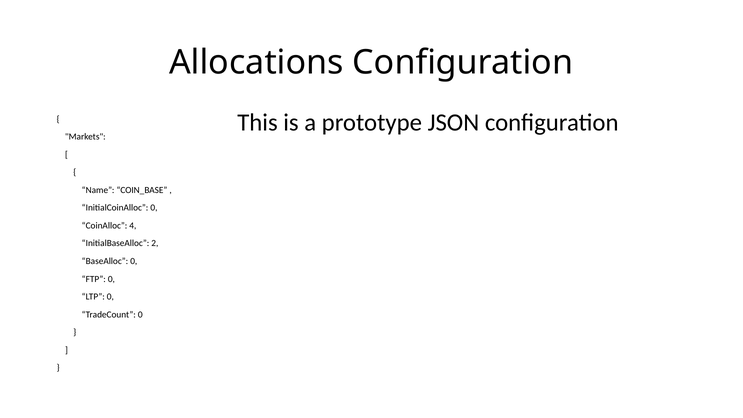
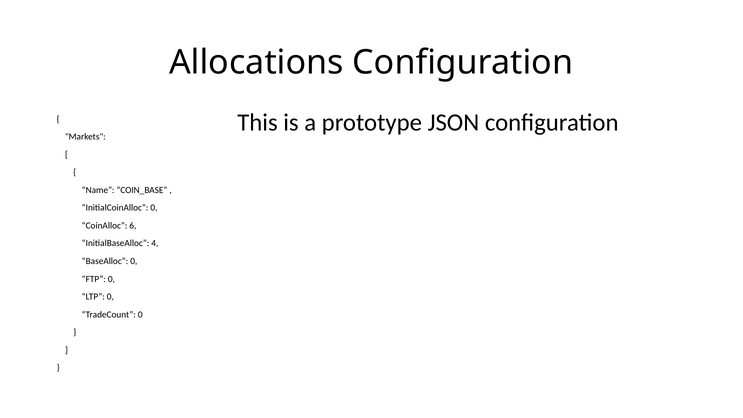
4: 4 -> 6
2: 2 -> 4
